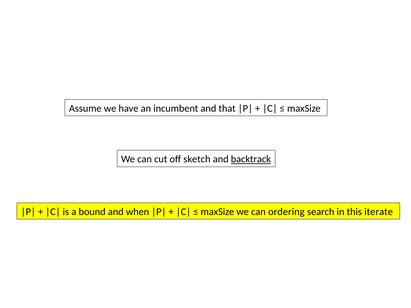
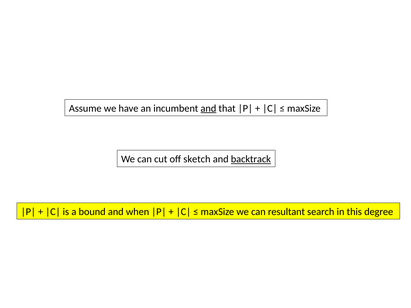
and at (208, 108) underline: none -> present
ordering: ordering -> resultant
iterate: iterate -> degree
